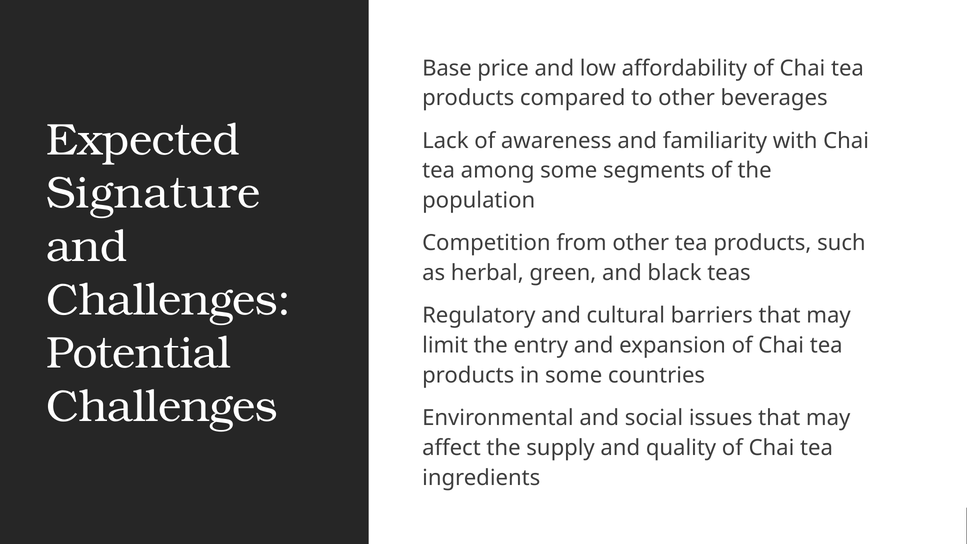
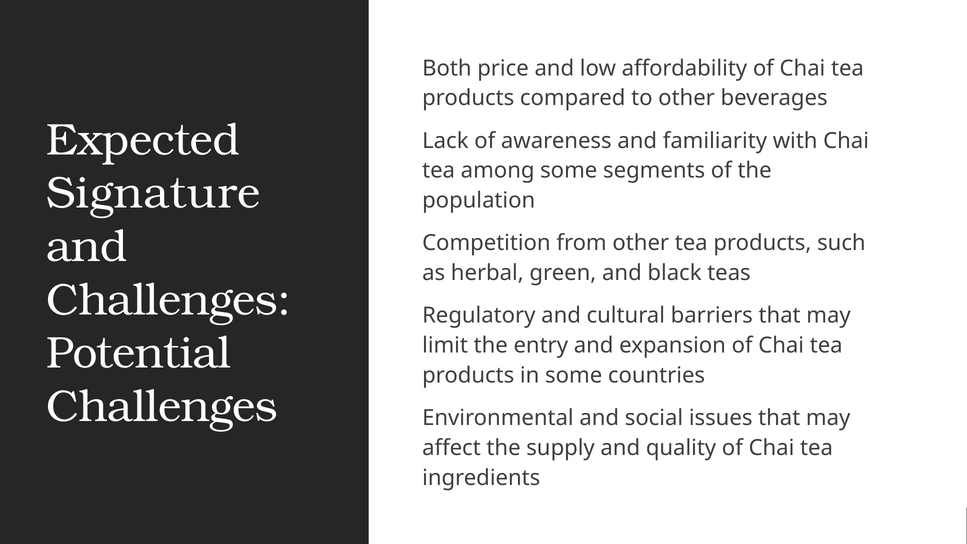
Base: Base -> Both
